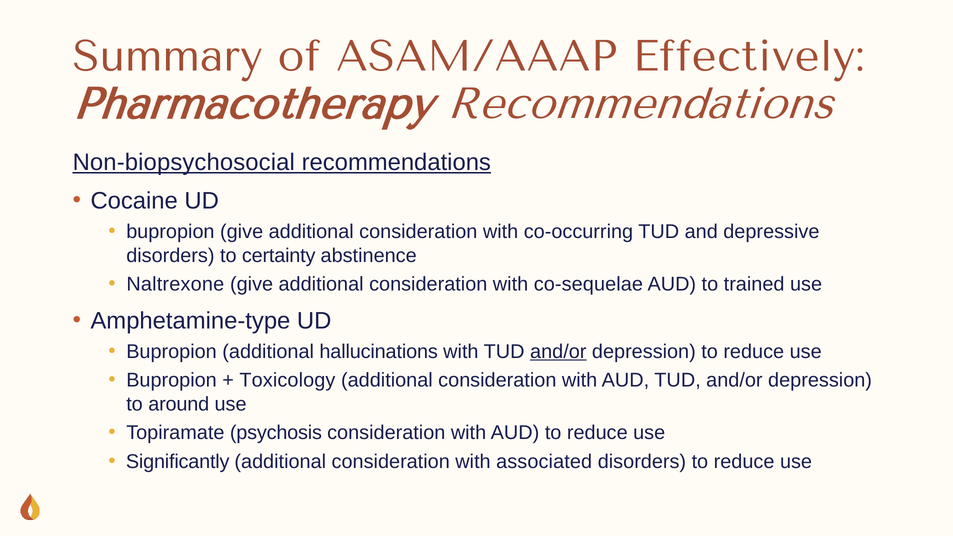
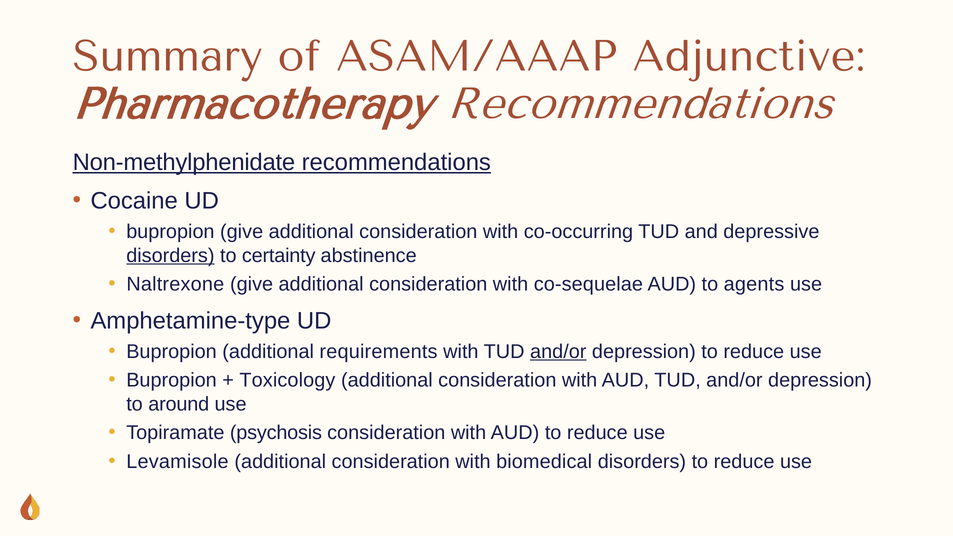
Effectively: Effectively -> Adjunctive
Non-biopsychosocial: Non-biopsychosocial -> Non-methylphenidate
disorders at (170, 255) underline: none -> present
trained: trained -> agents
hallucinations: hallucinations -> requirements
Significantly: Significantly -> Levamisole
associated: associated -> biomedical
